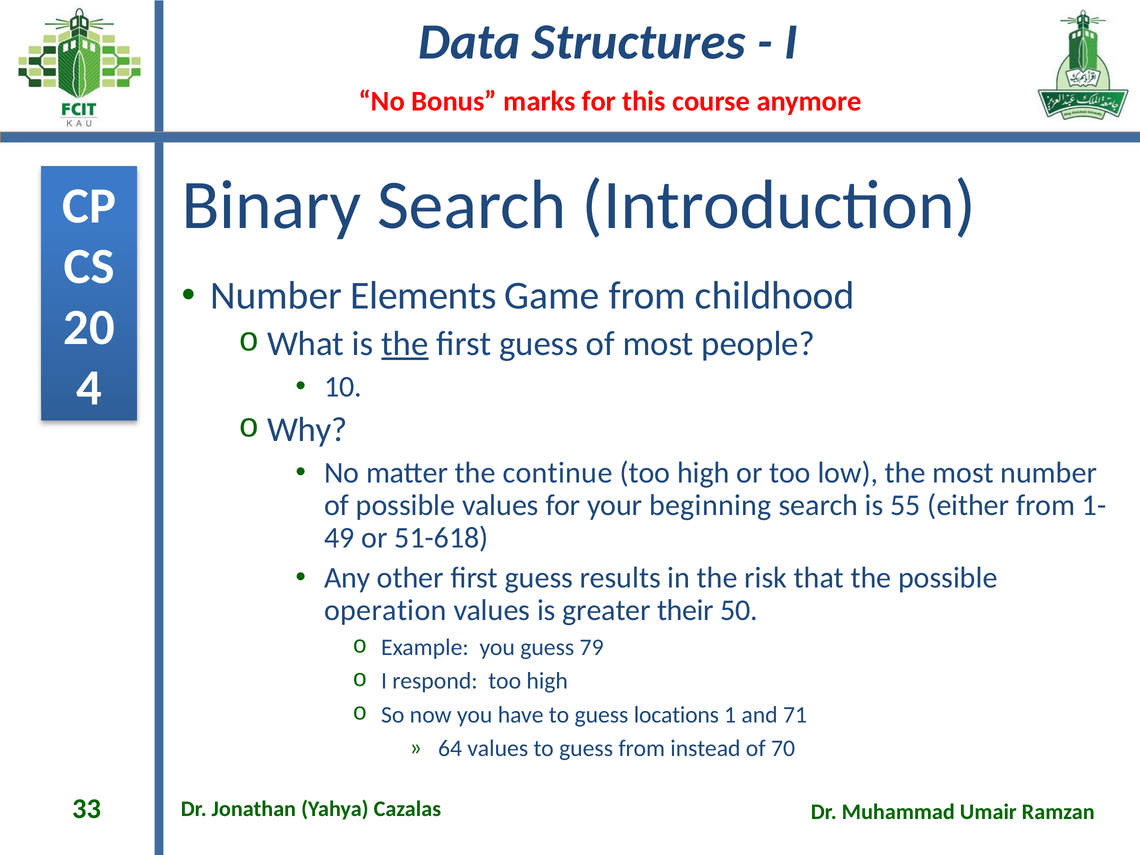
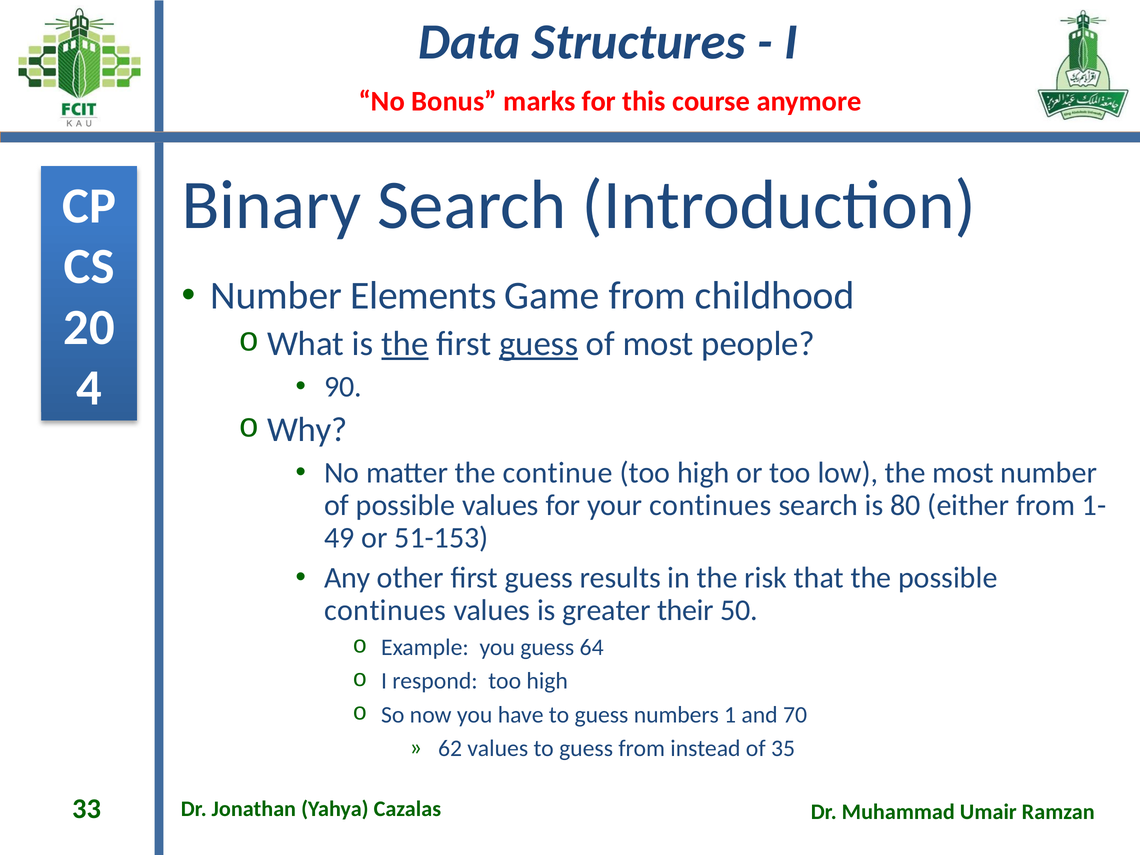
guess at (539, 344) underline: none -> present
10: 10 -> 90
your beginning: beginning -> continues
55: 55 -> 80
51-618: 51-618 -> 51-153
operation at (385, 611): operation -> continues
79: 79 -> 64
locations: locations -> numbers
71: 71 -> 70
64: 64 -> 62
70: 70 -> 35
